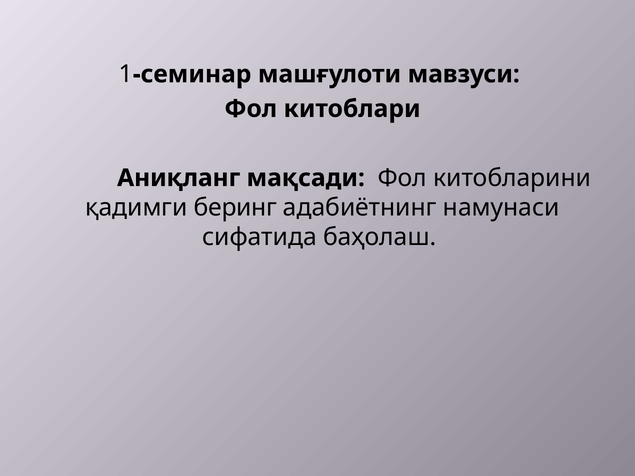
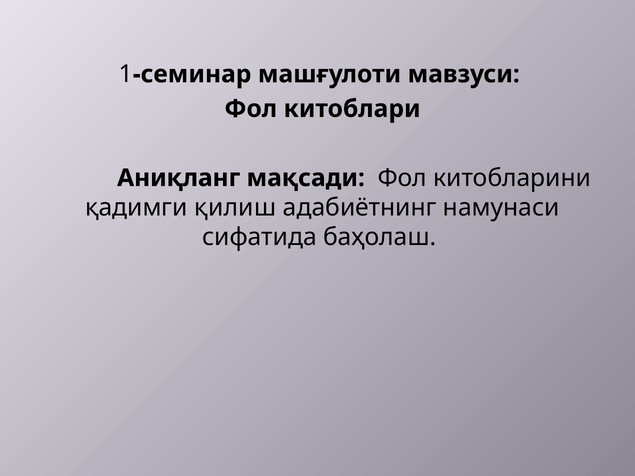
беринг: беринг -> қилиш
